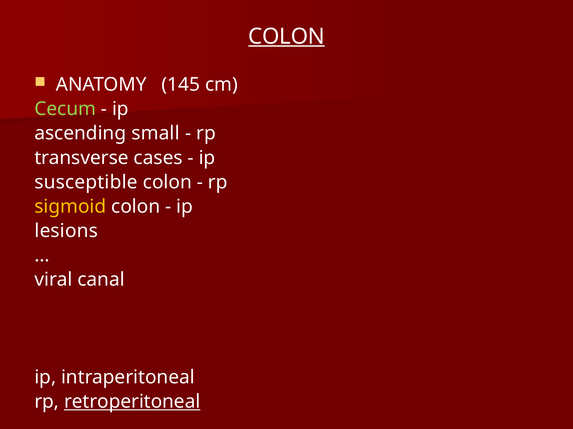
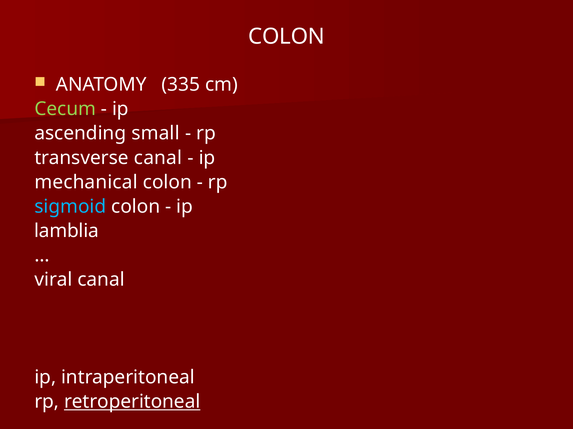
COLON at (287, 36) underline: present -> none
145: 145 -> 335
transverse cases: cases -> canal
susceptible: susceptible -> mechanical
sigmoid colour: yellow -> light blue
lesions: lesions -> lamblia
